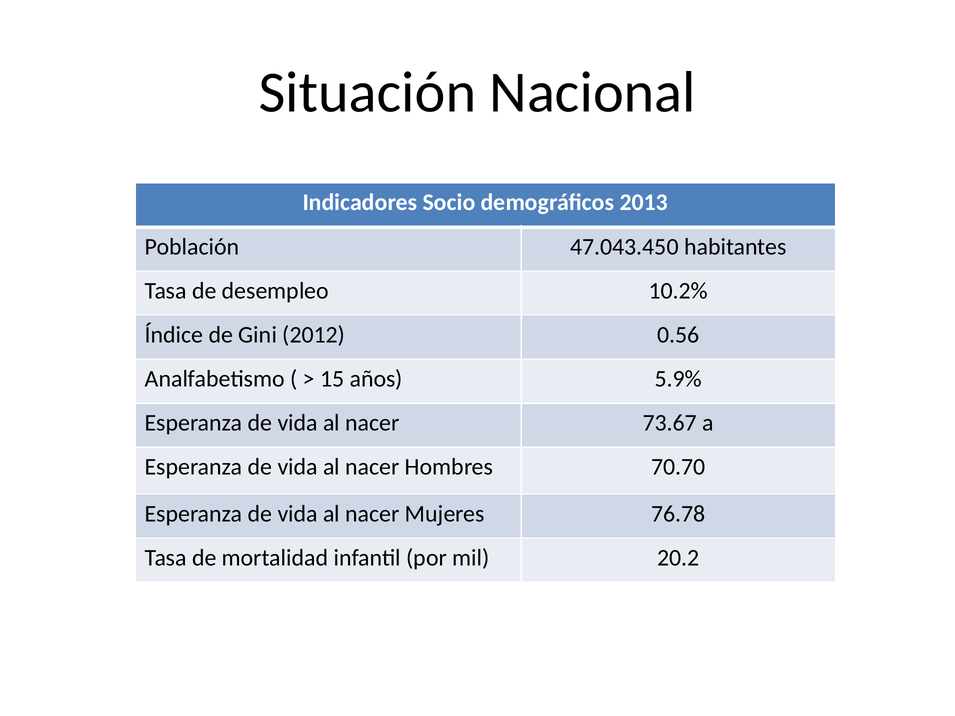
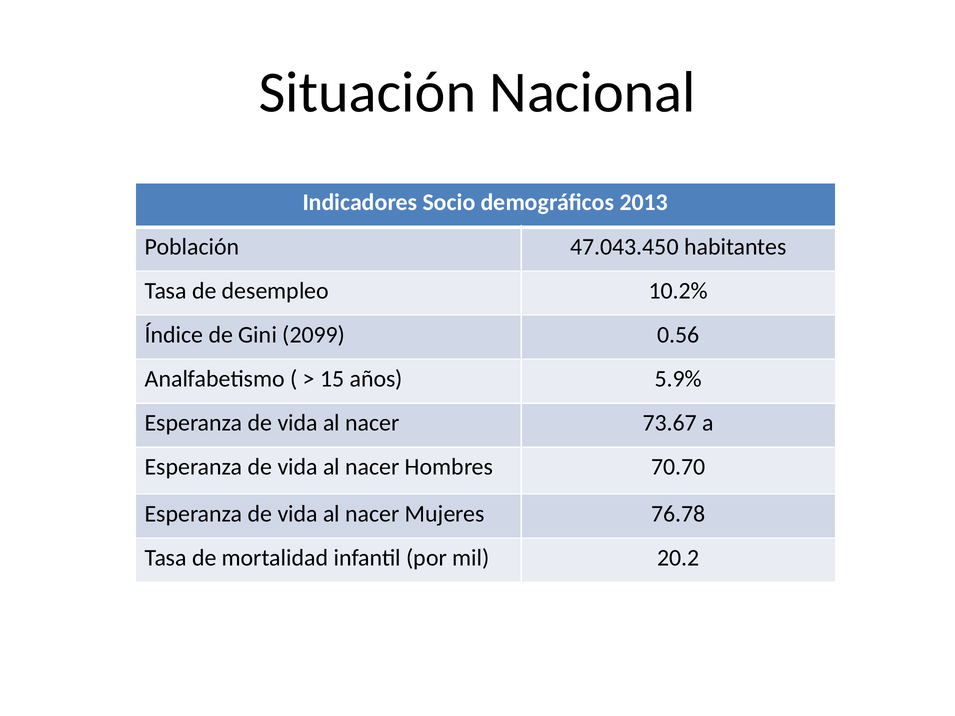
2012: 2012 -> 2099
